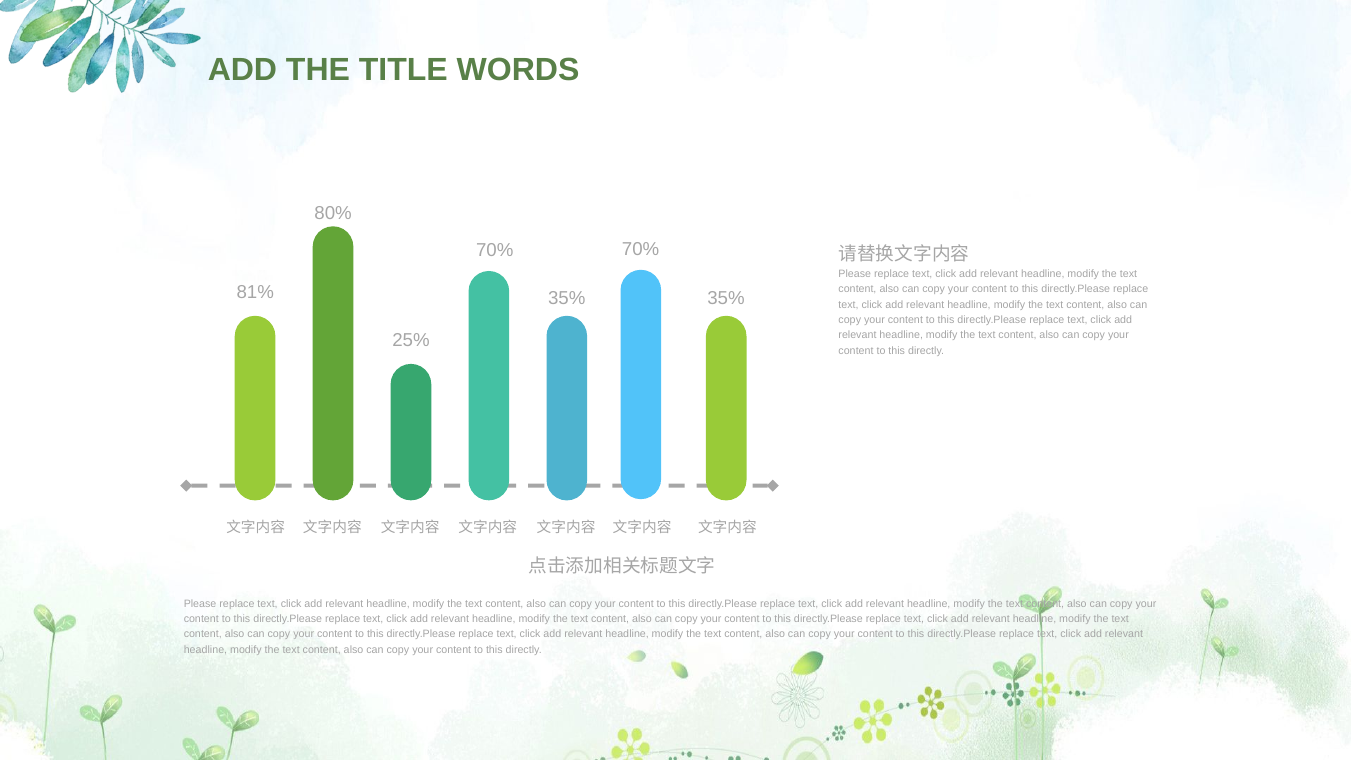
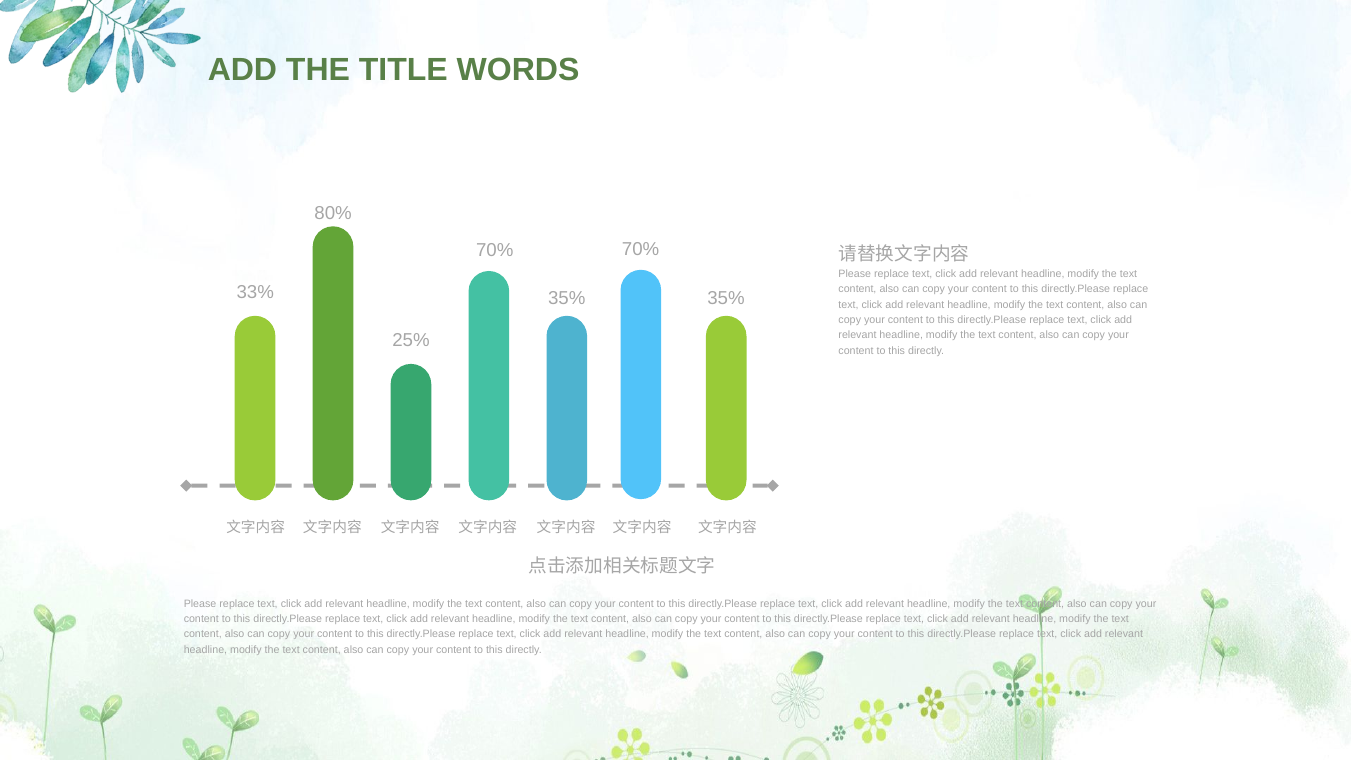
81%: 81% -> 33%
